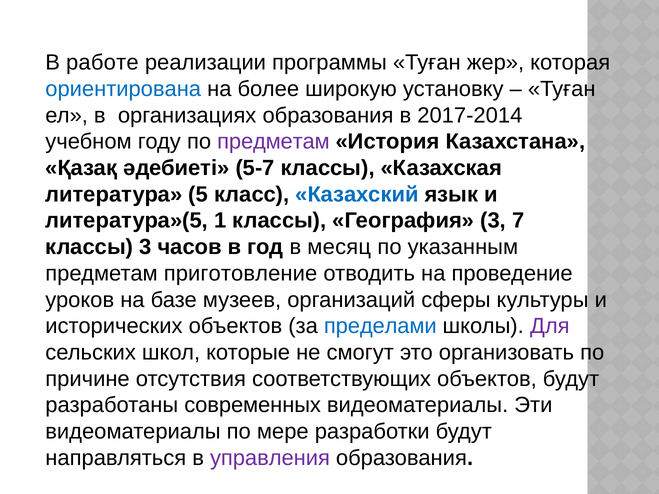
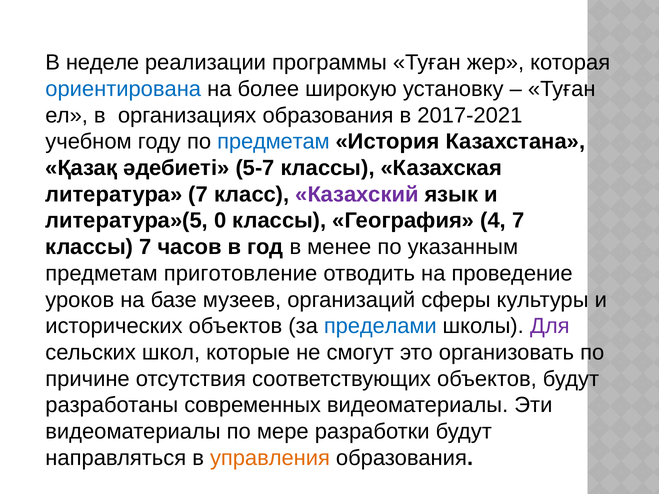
работе: работе -> неделе
2017-2014: 2017-2014 -> 2017-2021
предметам at (273, 142) colour: purple -> blue
литература 5: 5 -> 7
Казахский colour: blue -> purple
1: 1 -> 0
География 3: 3 -> 4
классы 3: 3 -> 7
месяц: месяц -> менее
управления colour: purple -> orange
